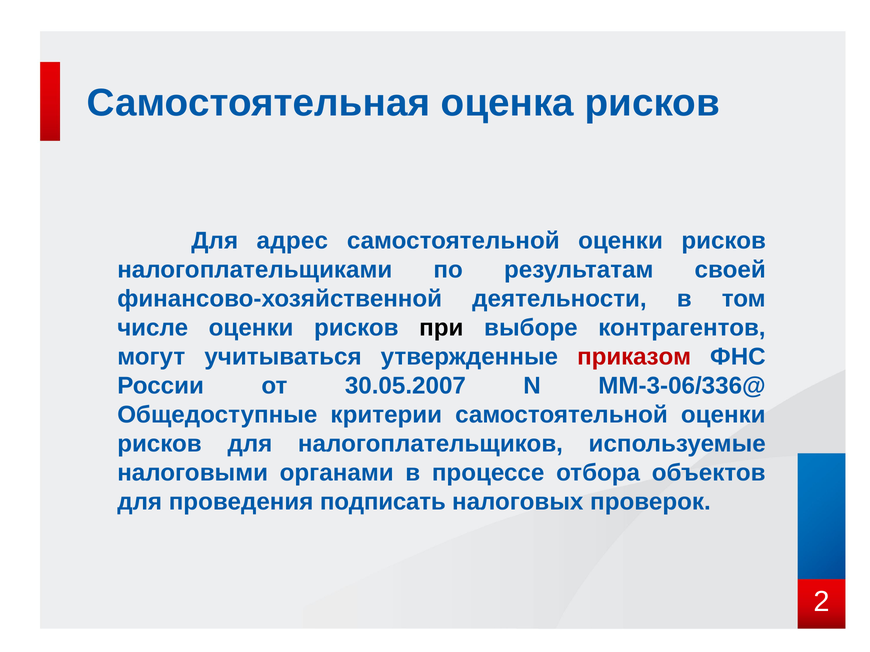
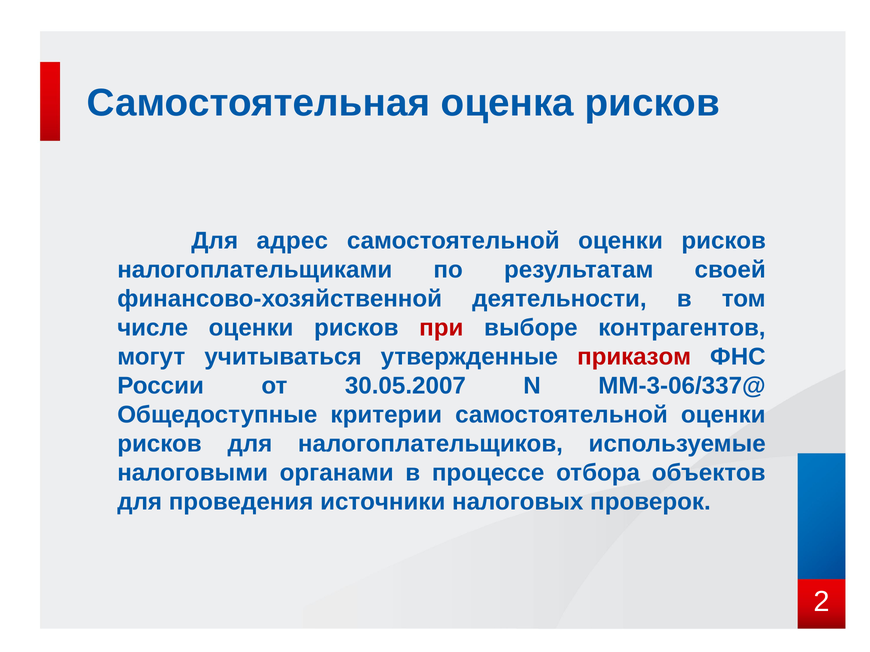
при colour: black -> red
ММ-3-06/336@: ММ-3-06/336@ -> ММ-3-06/337@
подписать: подписать -> источники
